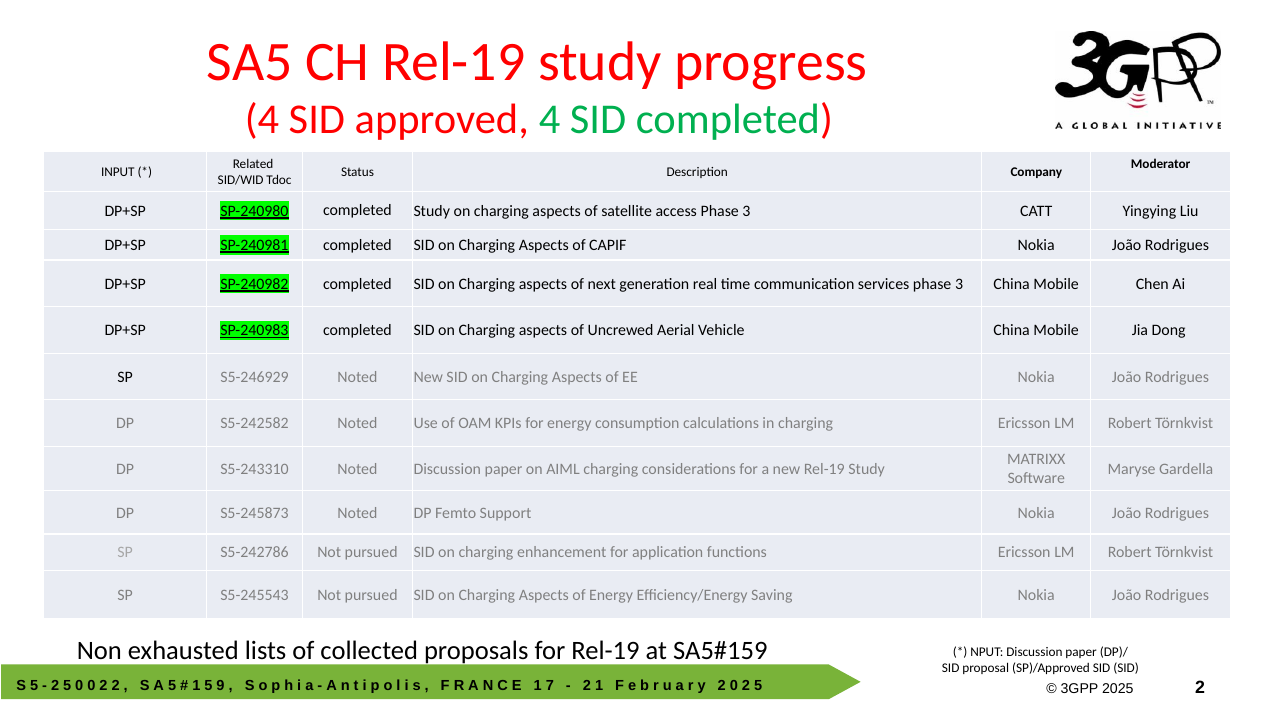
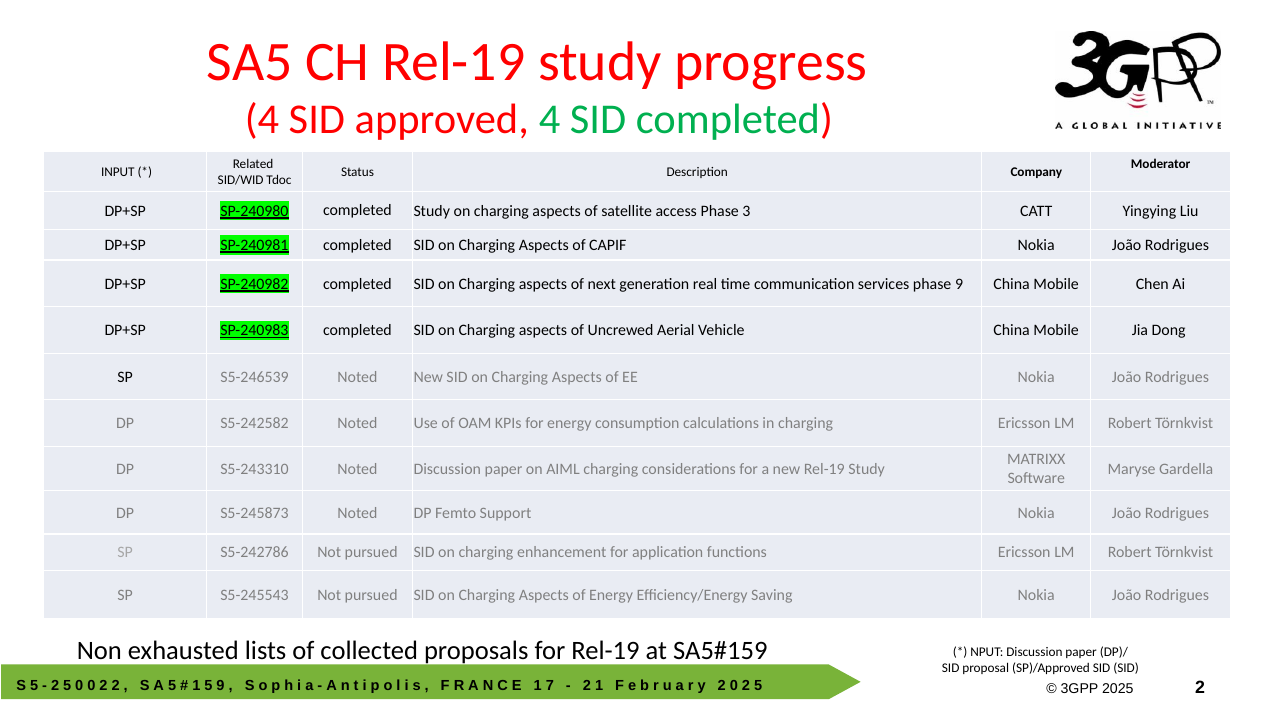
services phase 3: 3 -> 9
S5-246929: S5-246929 -> S5-246539
